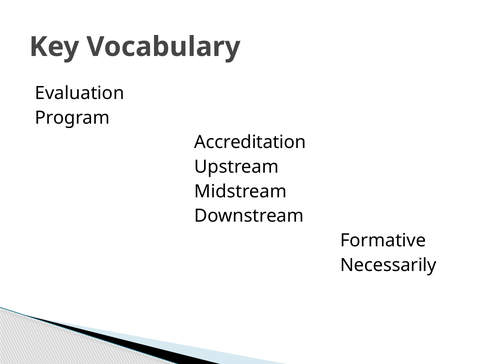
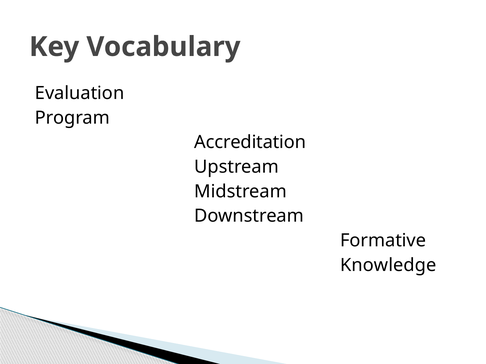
Necessarily: Necessarily -> Knowledge
